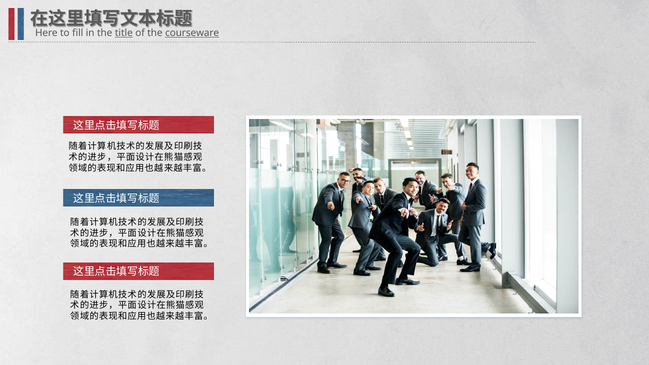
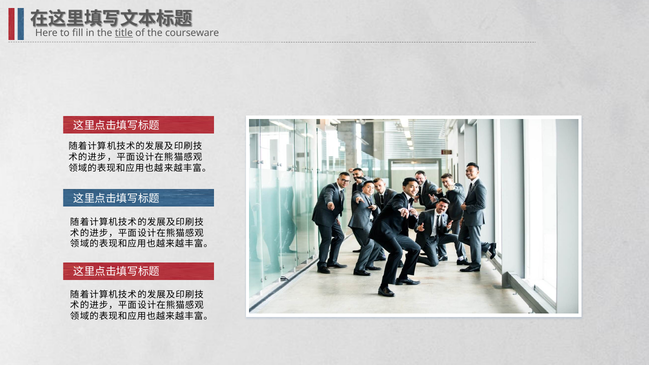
courseware underline: present -> none
